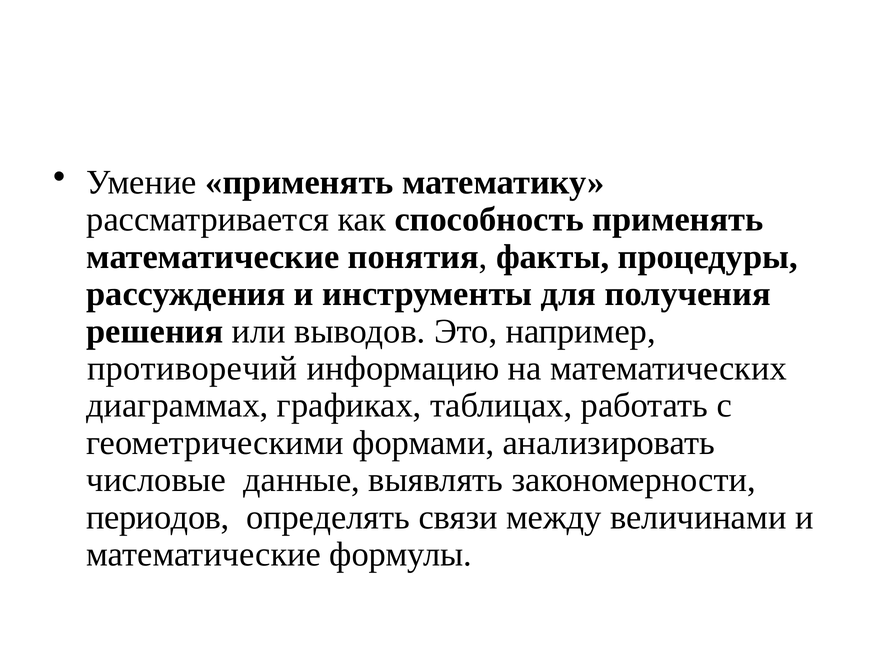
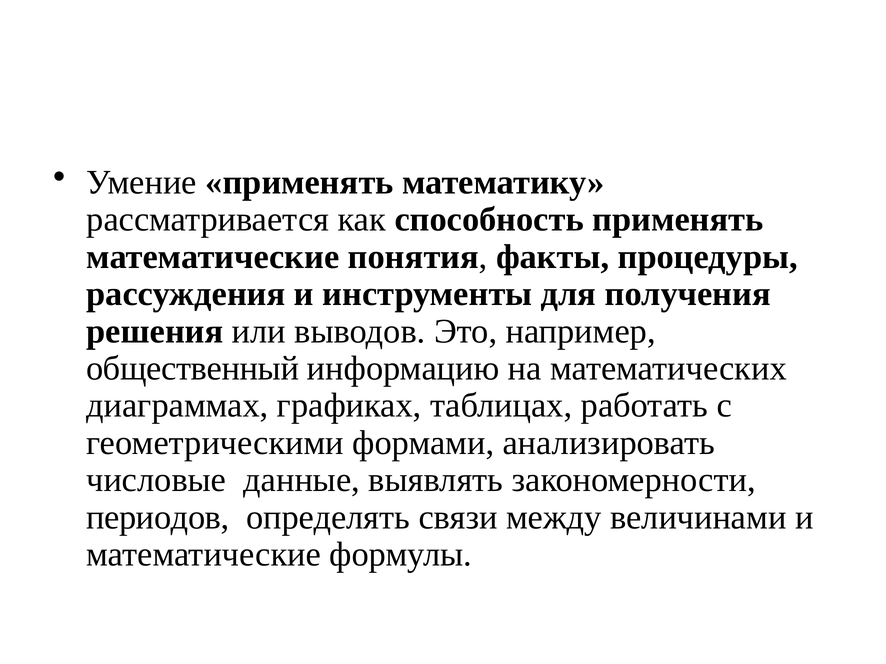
противоречий: противоречий -> общественный
